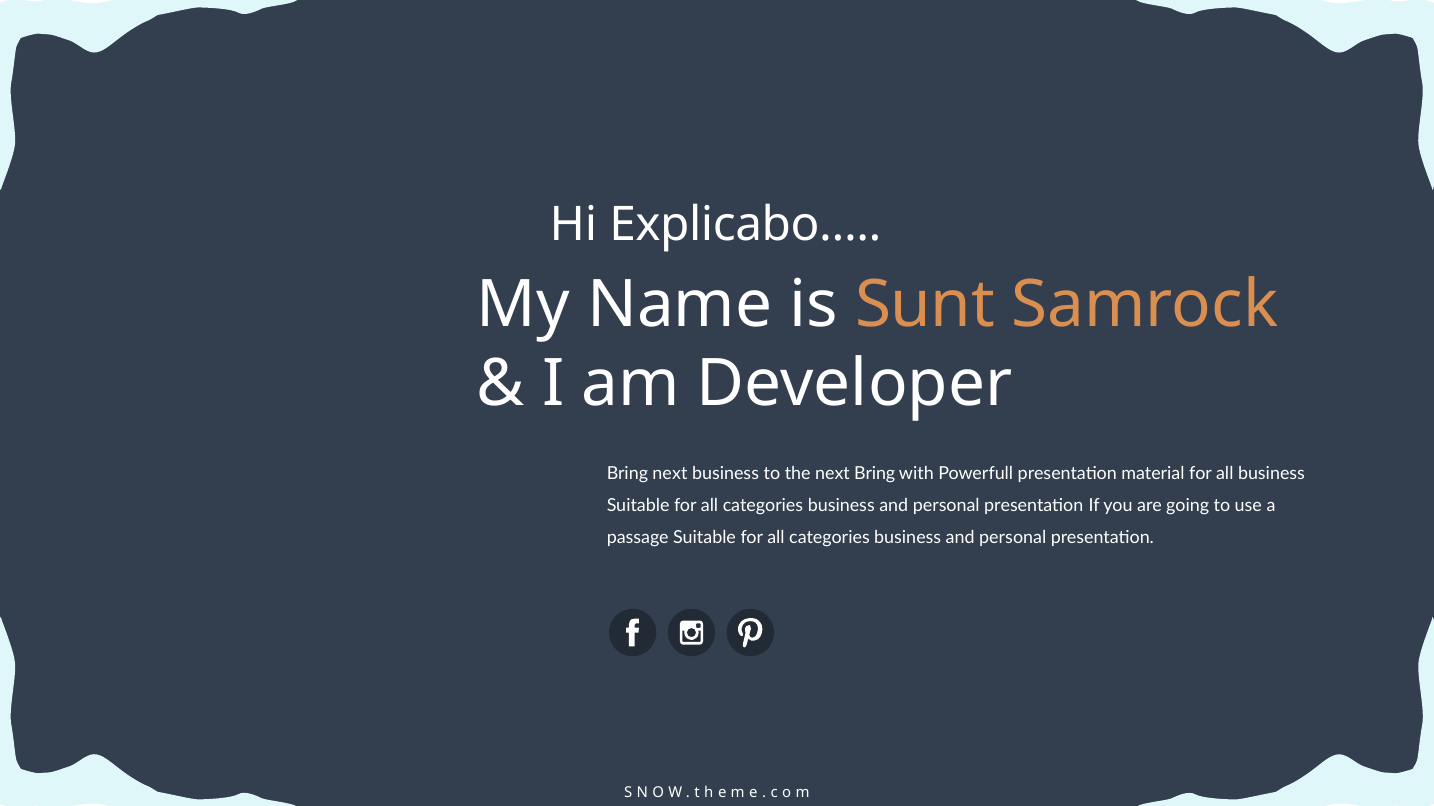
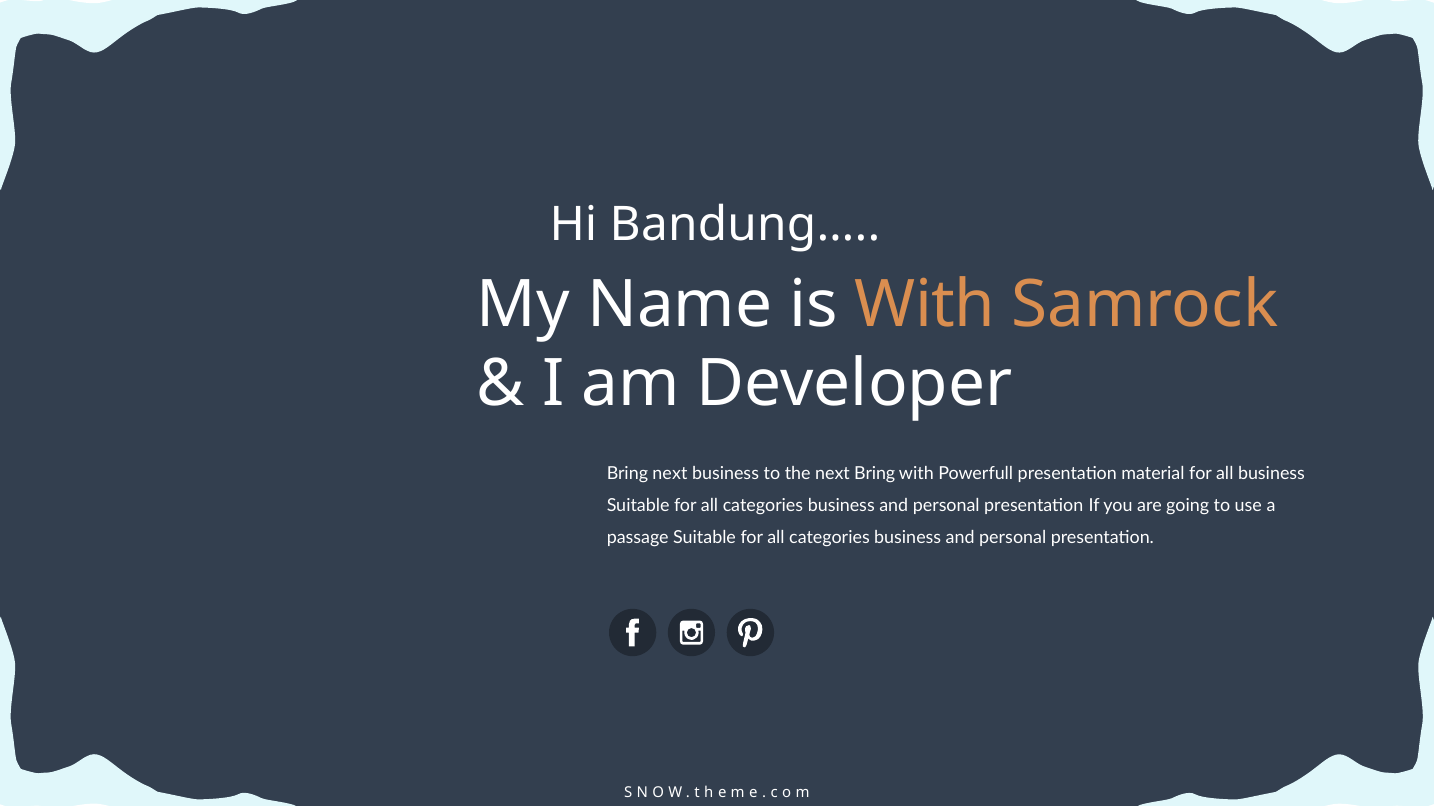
Explicabo…: Explicabo… -> Bandung…
is Sunt: Sunt -> With
